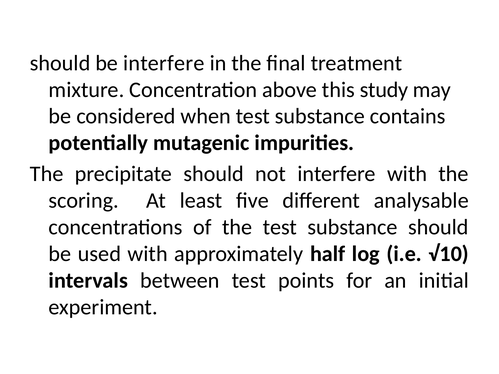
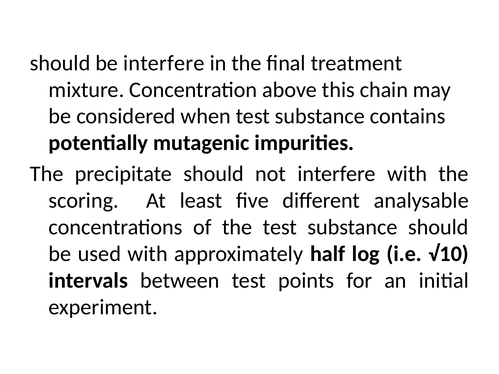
study: study -> chain
